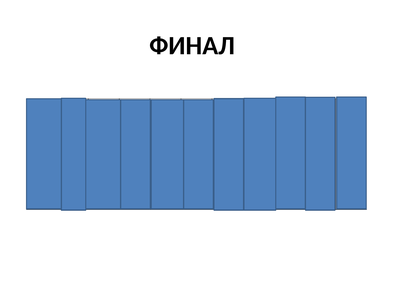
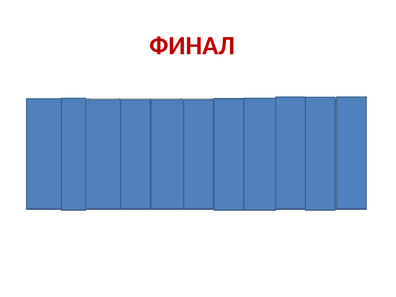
ФИНАЛ colour: black -> red
